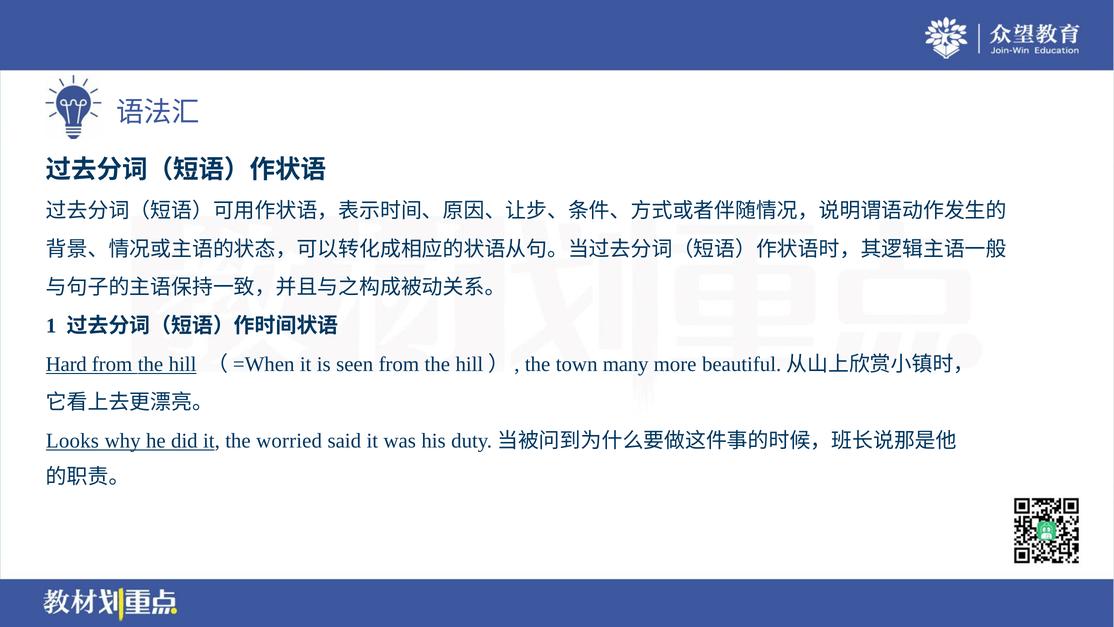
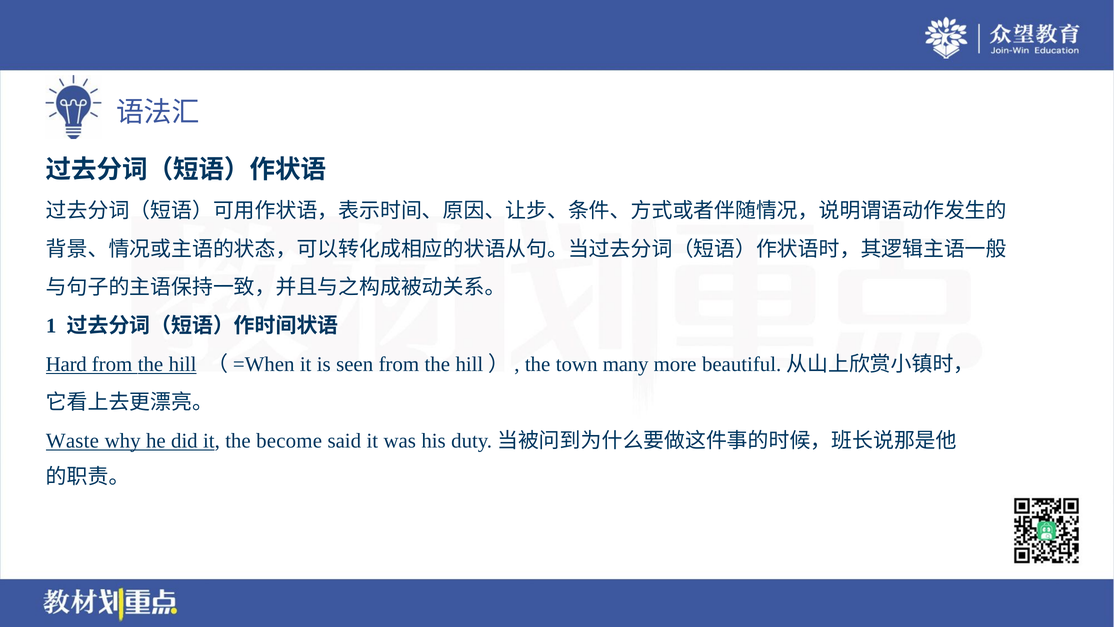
Looks: Looks -> Waste
worried: worried -> become
